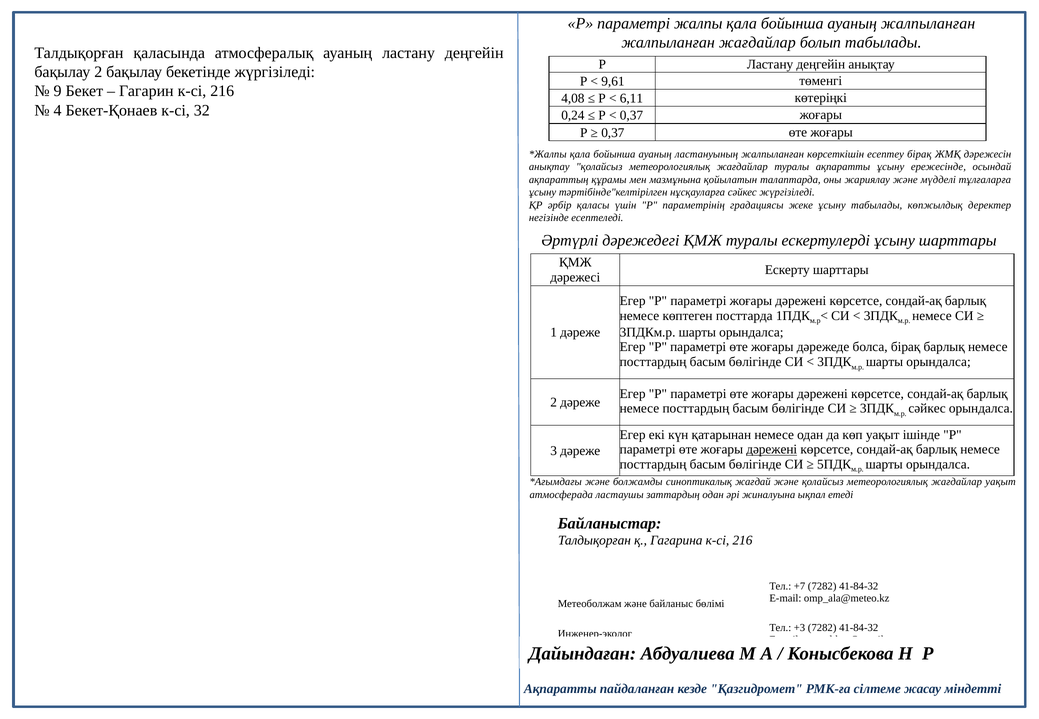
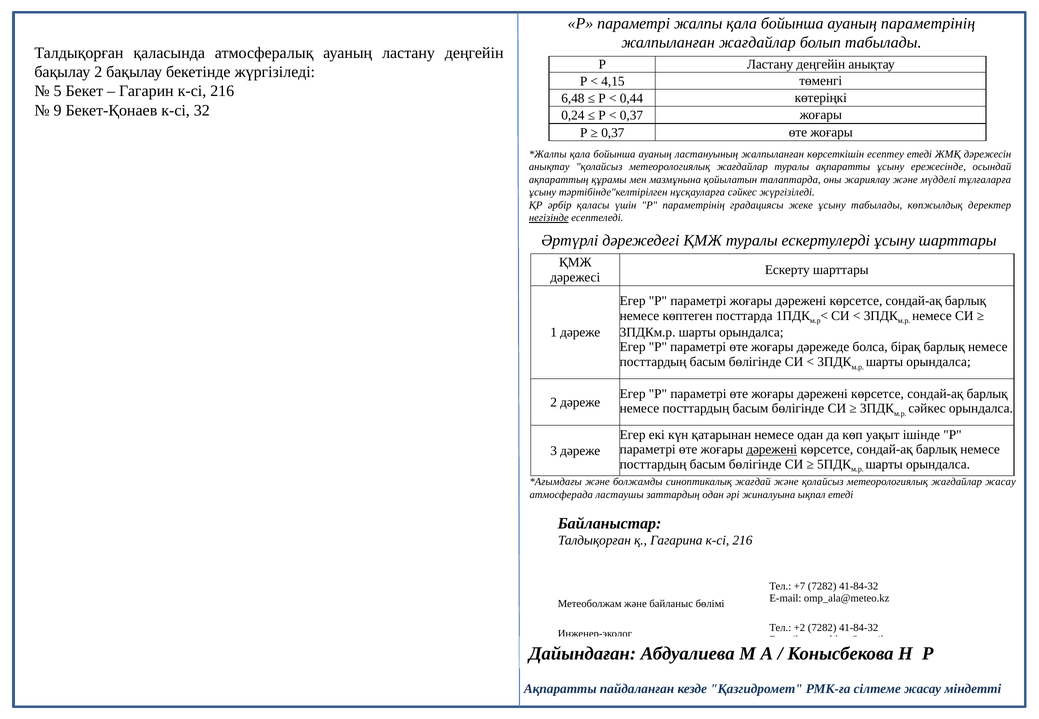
ауаның жалпыланған: жалпыланған -> параметрінің
9,61: 9,61 -> 4,15
9: 9 -> 5
4,08: 4,08 -> 6,48
6,11: 6,11 -> 0,44
4: 4 -> 9
есептеу бірақ: бірақ -> етеді
негізінде underline: none -> present
жағдайлар уақыт: уақыт -> жасау
+3: +3 -> +2
